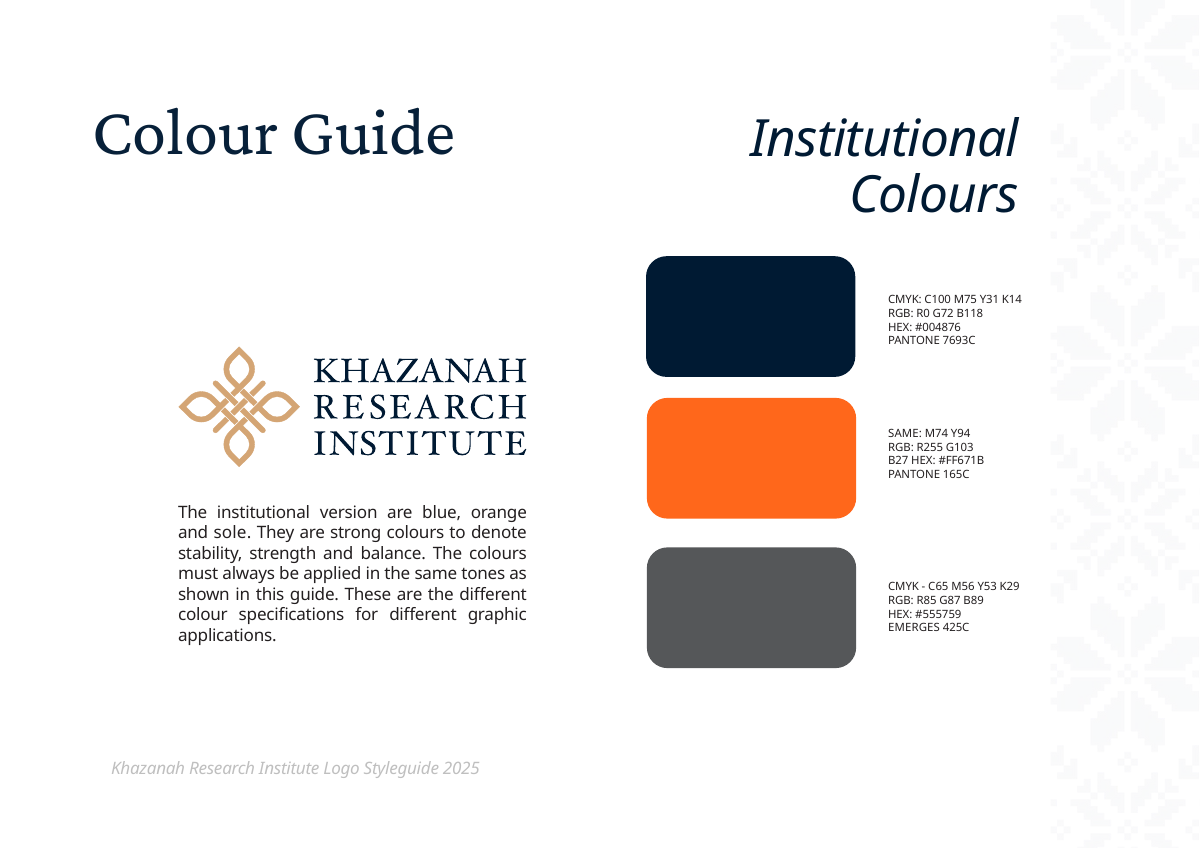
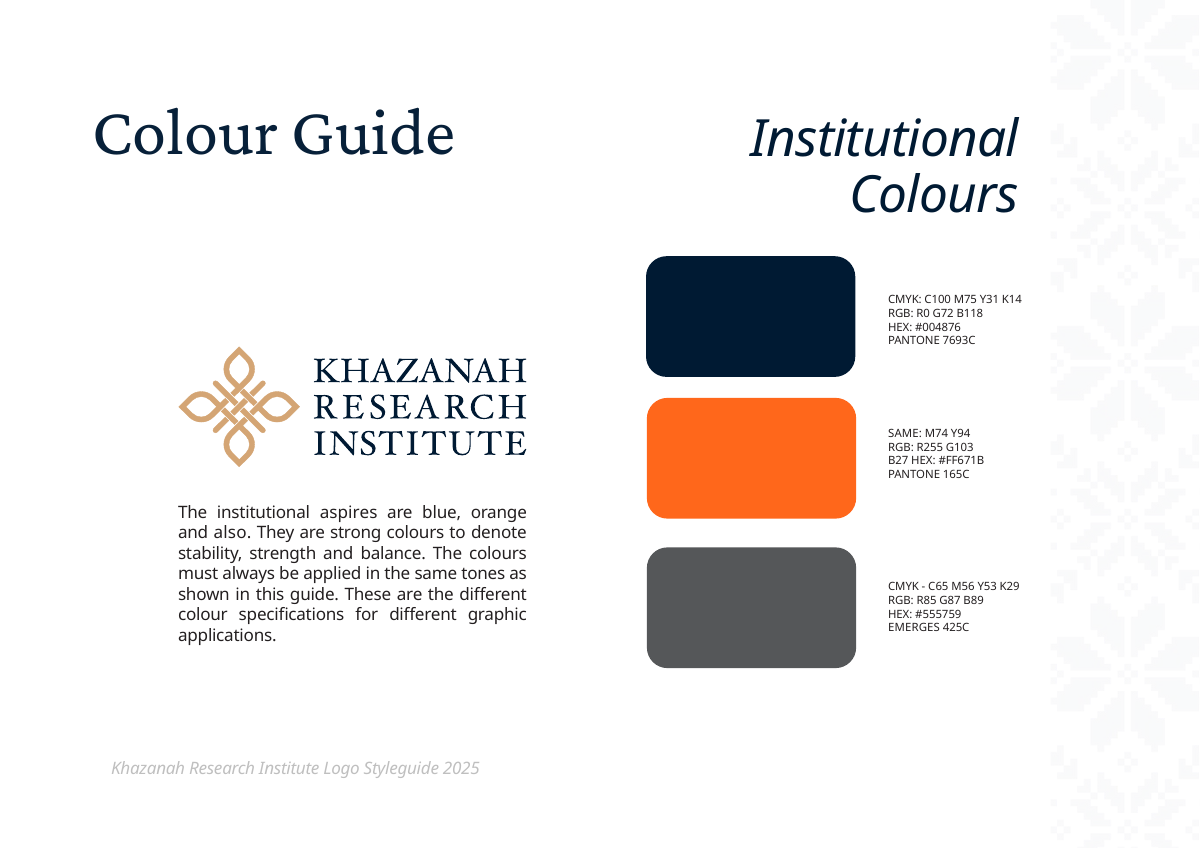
version: version -> aspires
sole: sole -> also
